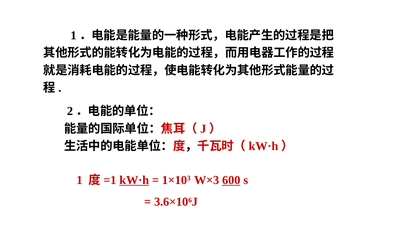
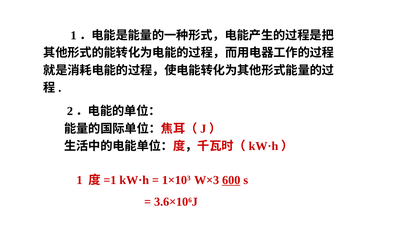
kW·h at (134, 180) underline: present -> none
